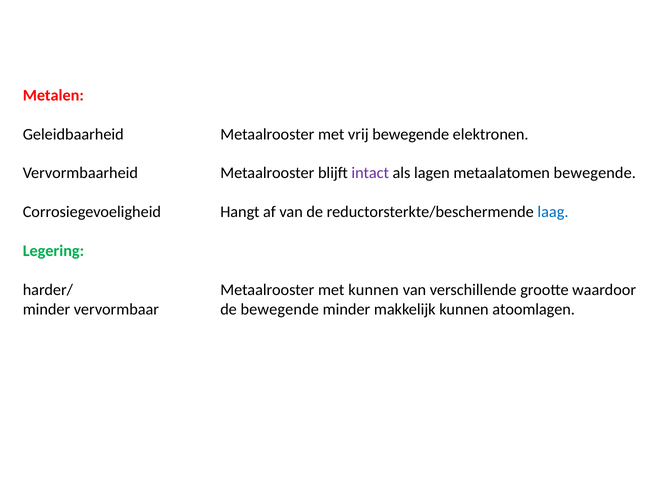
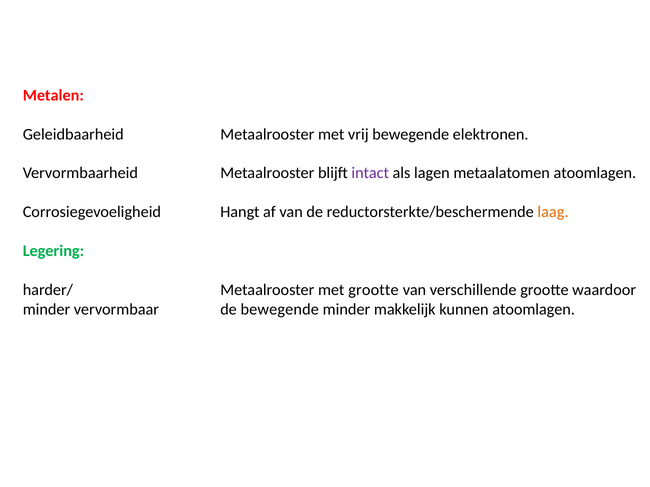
metaalatomen bewegende: bewegende -> atoomlagen
laag colour: blue -> orange
met kunnen: kunnen -> grootte
